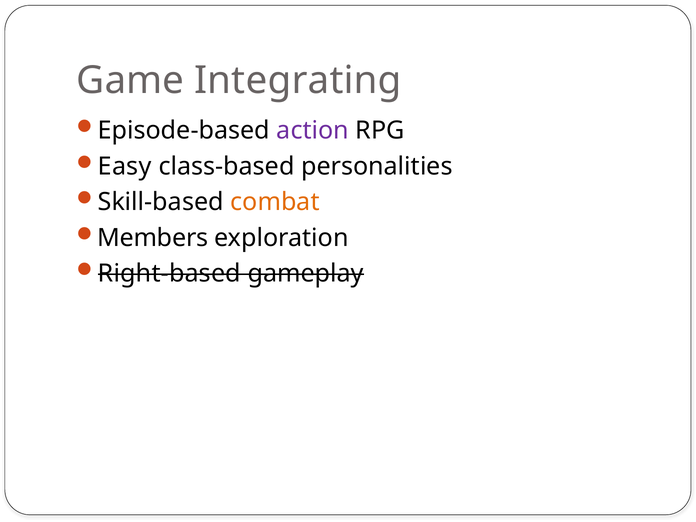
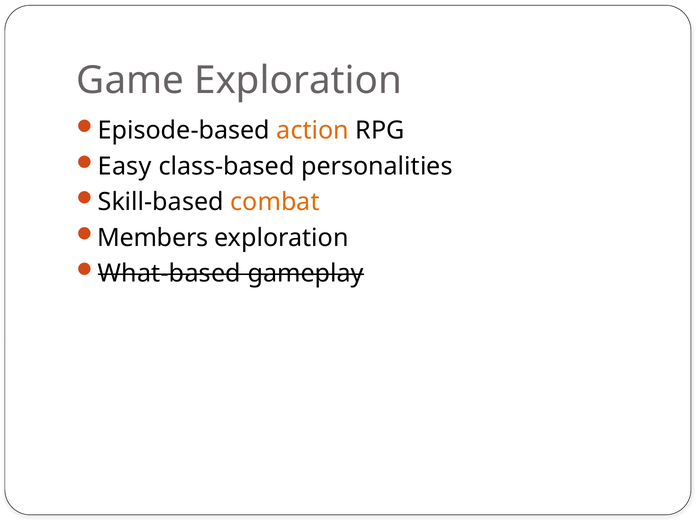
Game Integrating: Integrating -> Exploration
action colour: purple -> orange
Right-based: Right-based -> What-based
